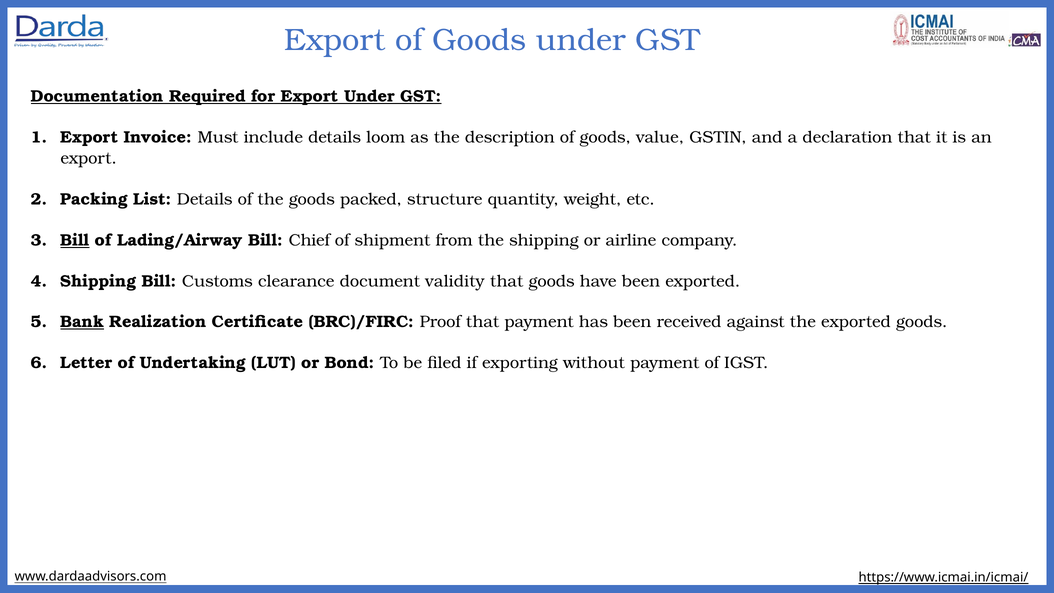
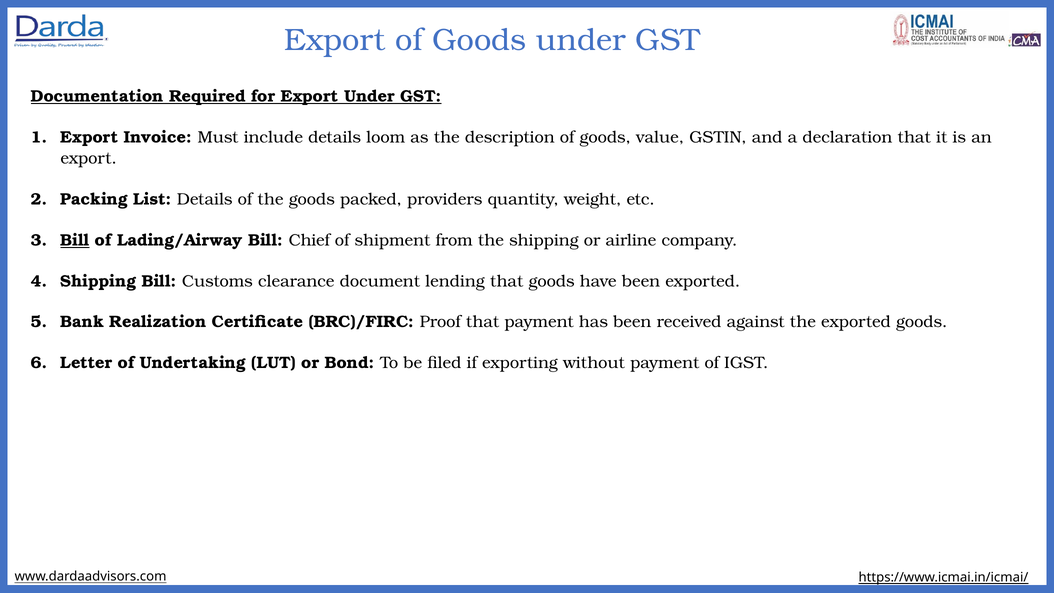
structure: structure -> providers
validity: validity -> lending
Bank underline: present -> none
